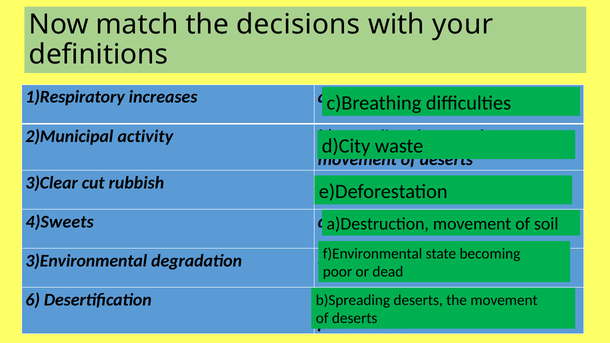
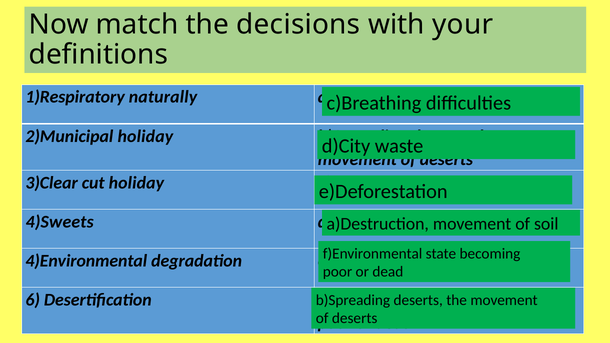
increases: increases -> naturally
2)Municipal activity: activity -> holiday
cut rubbish: rubbish -> holiday
3)Environmental: 3)Environmental -> 4)Environmental
